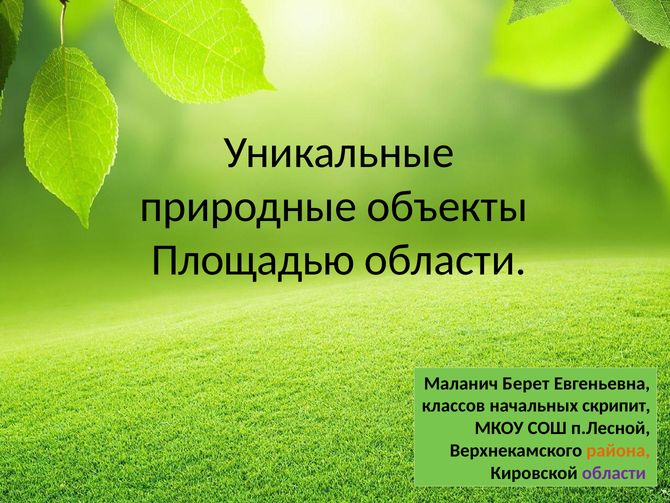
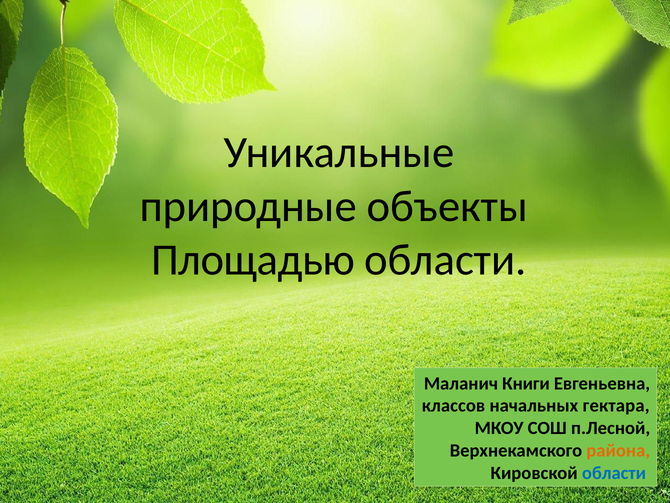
Берет: Берет -> Книги
скрипит: скрипит -> гектара
области at (614, 472) colour: purple -> blue
